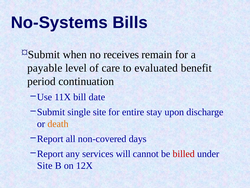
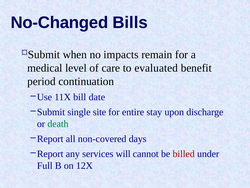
No-Systems: No-Systems -> No-Changed
receives: receives -> impacts
payable: payable -> medical
death colour: orange -> green
Site at (45, 165): Site -> Full
